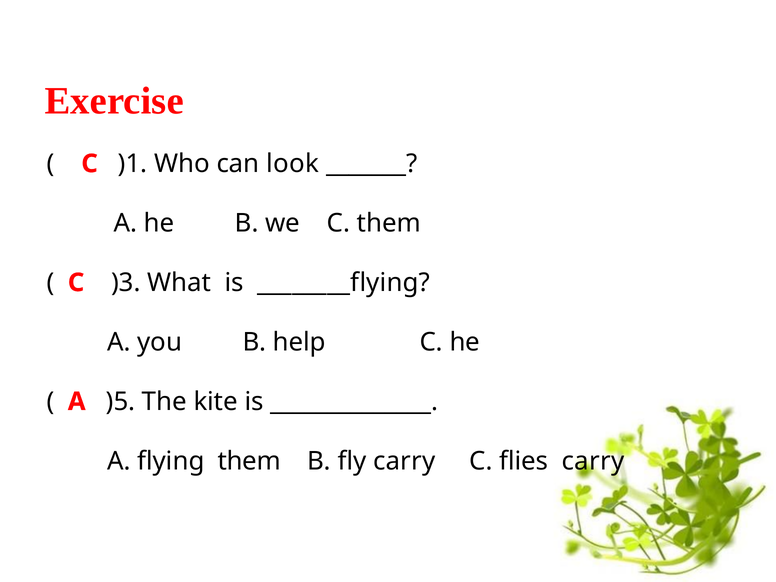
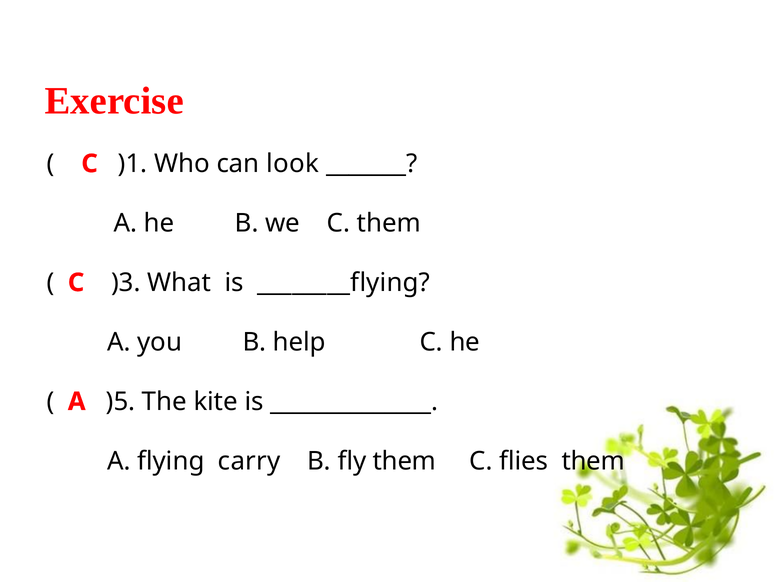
flying them: them -> carry
fly carry: carry -> them
flies carry: carry -> them
